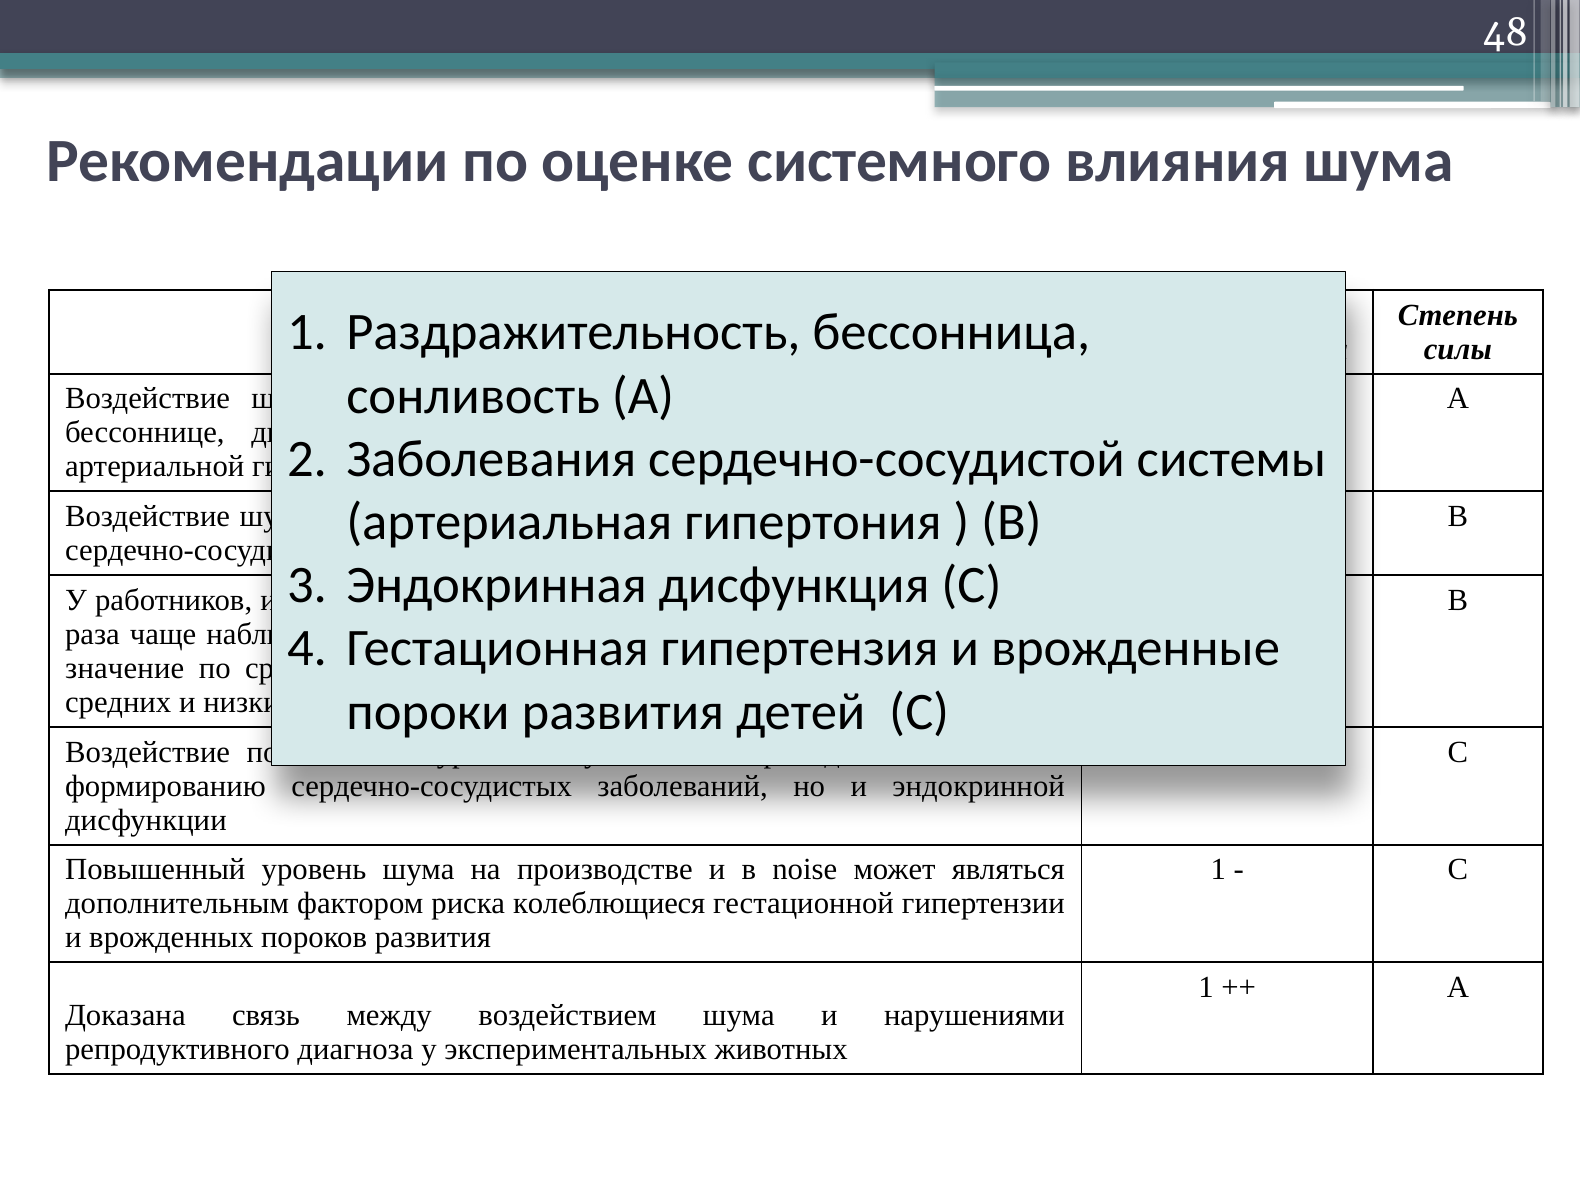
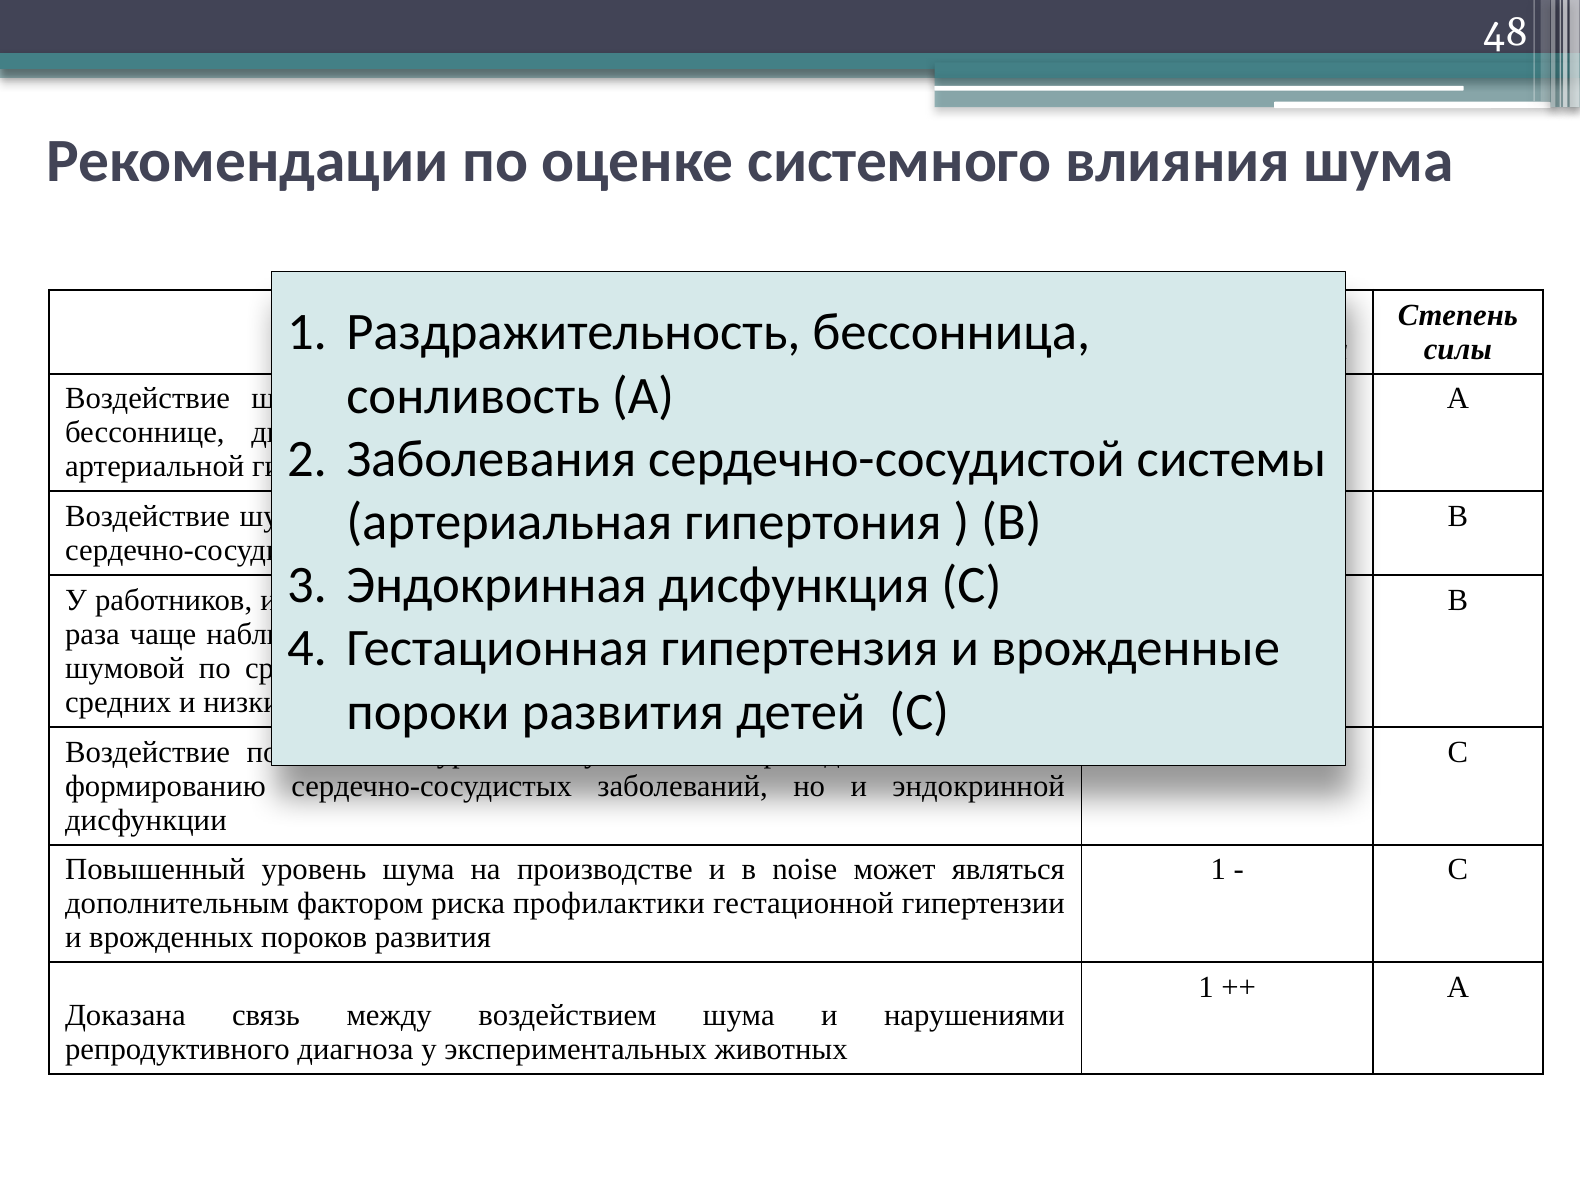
значение: значение -> шумовой
колеблющиеся: колеблющиеся -> профилактики
